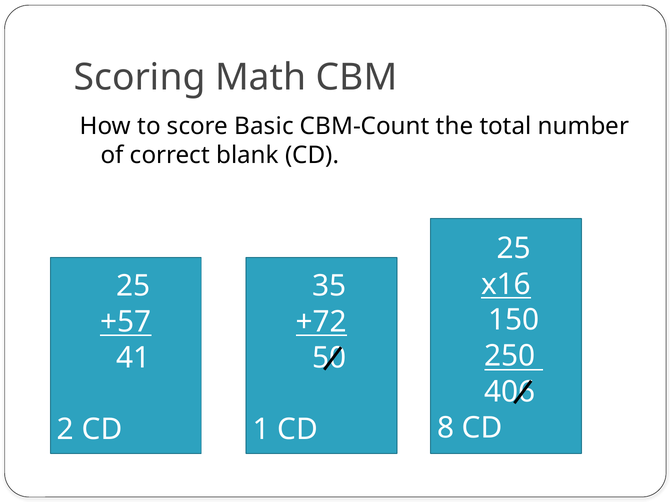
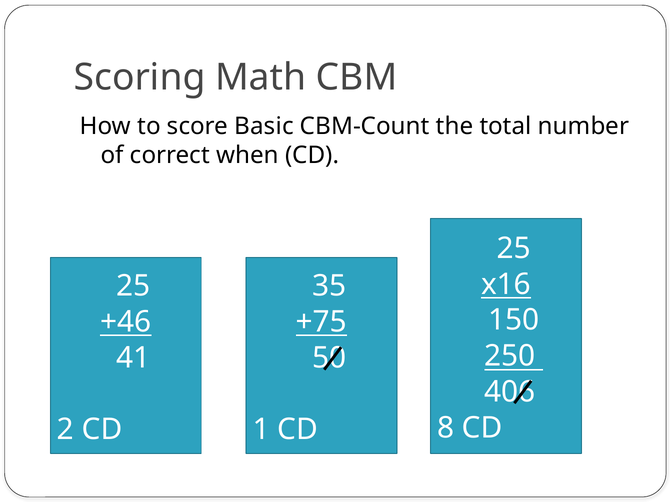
blank: blank -> when
+57: +57 -> +46
+72: +72 -> +75
